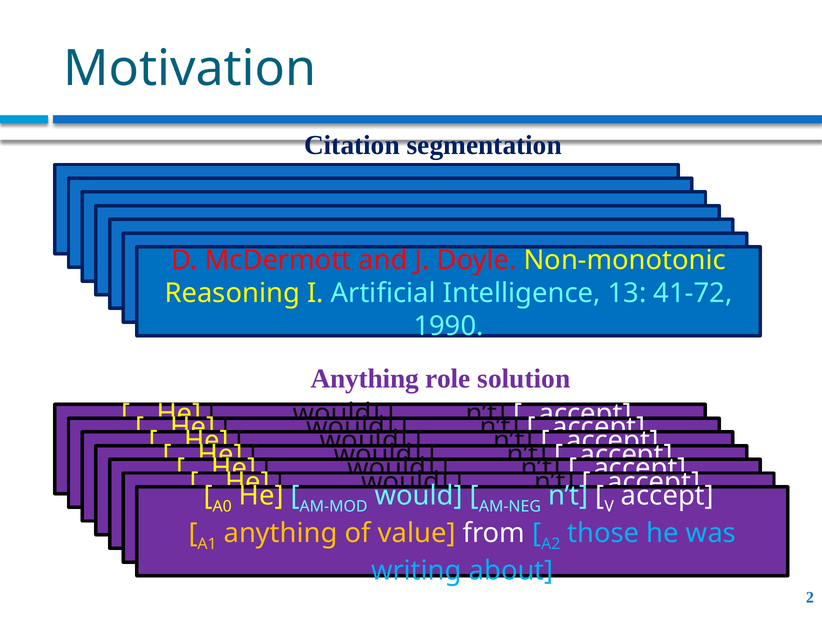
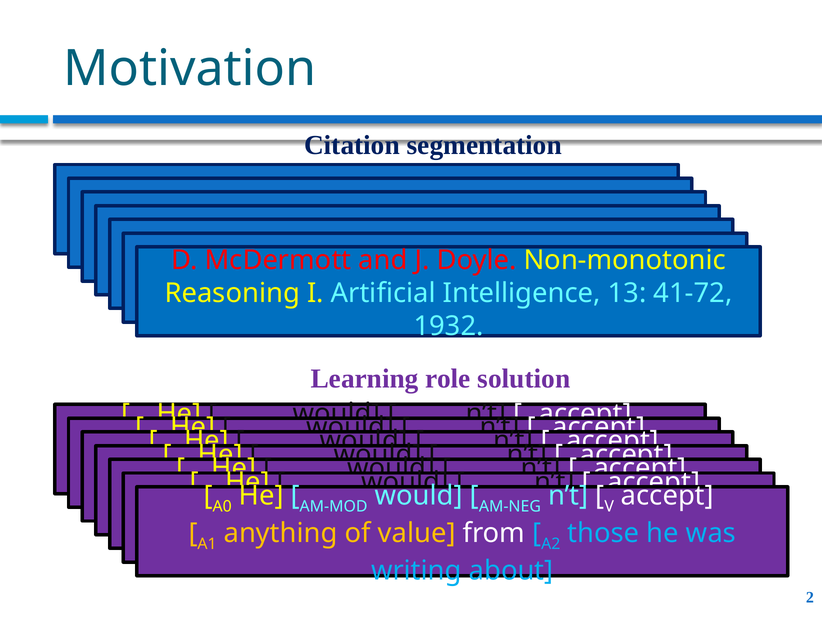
1990: 1990 -> 1932
Anything at (365, 378): Anything -> Learning
